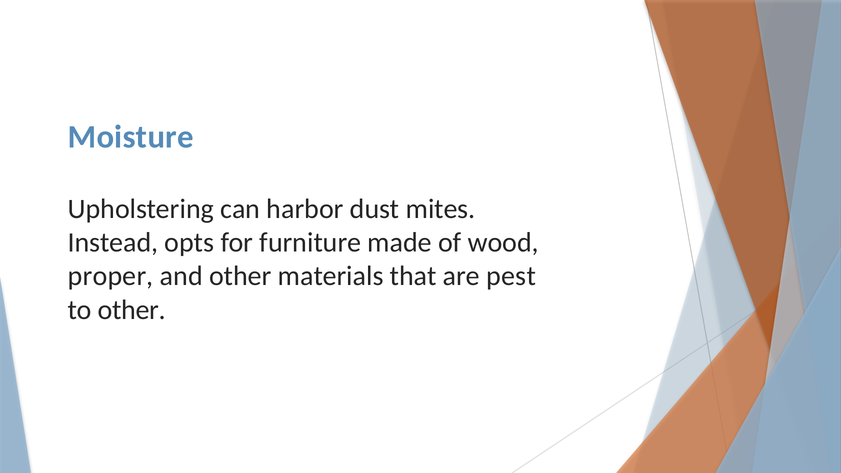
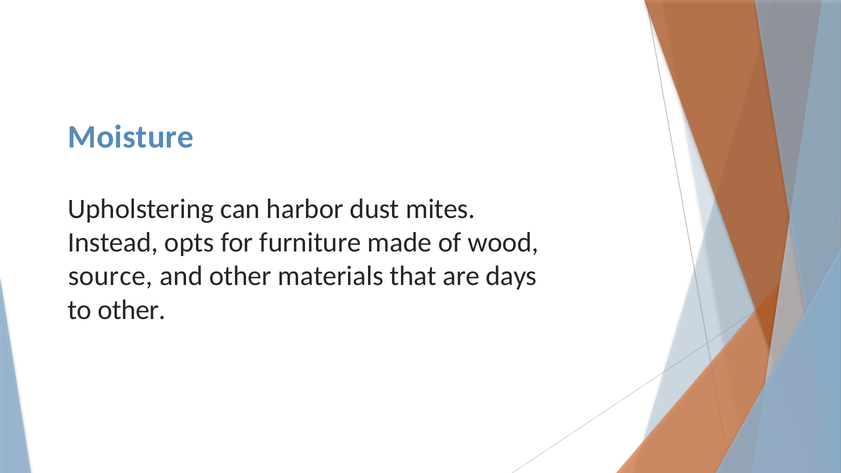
proper: proper -> source
pest: pest -> days
